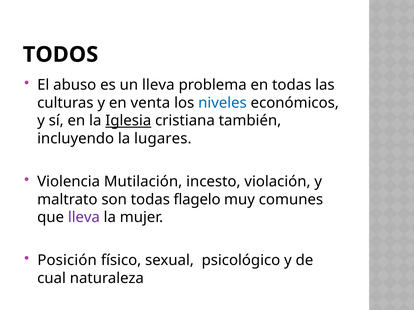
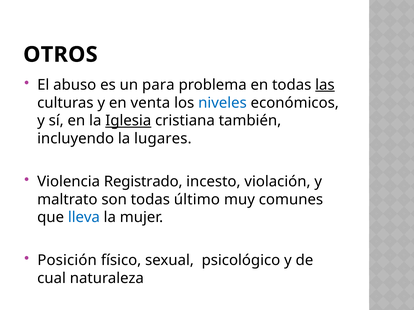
TODOS: TODOS -> OTROS
un lleva: lleva -> para
las underline: none -> present
Mutilación: Mutilación -> Registrado
flagelo: flagelo -> último
lleva at (84, 218) colour: purple -> blue
